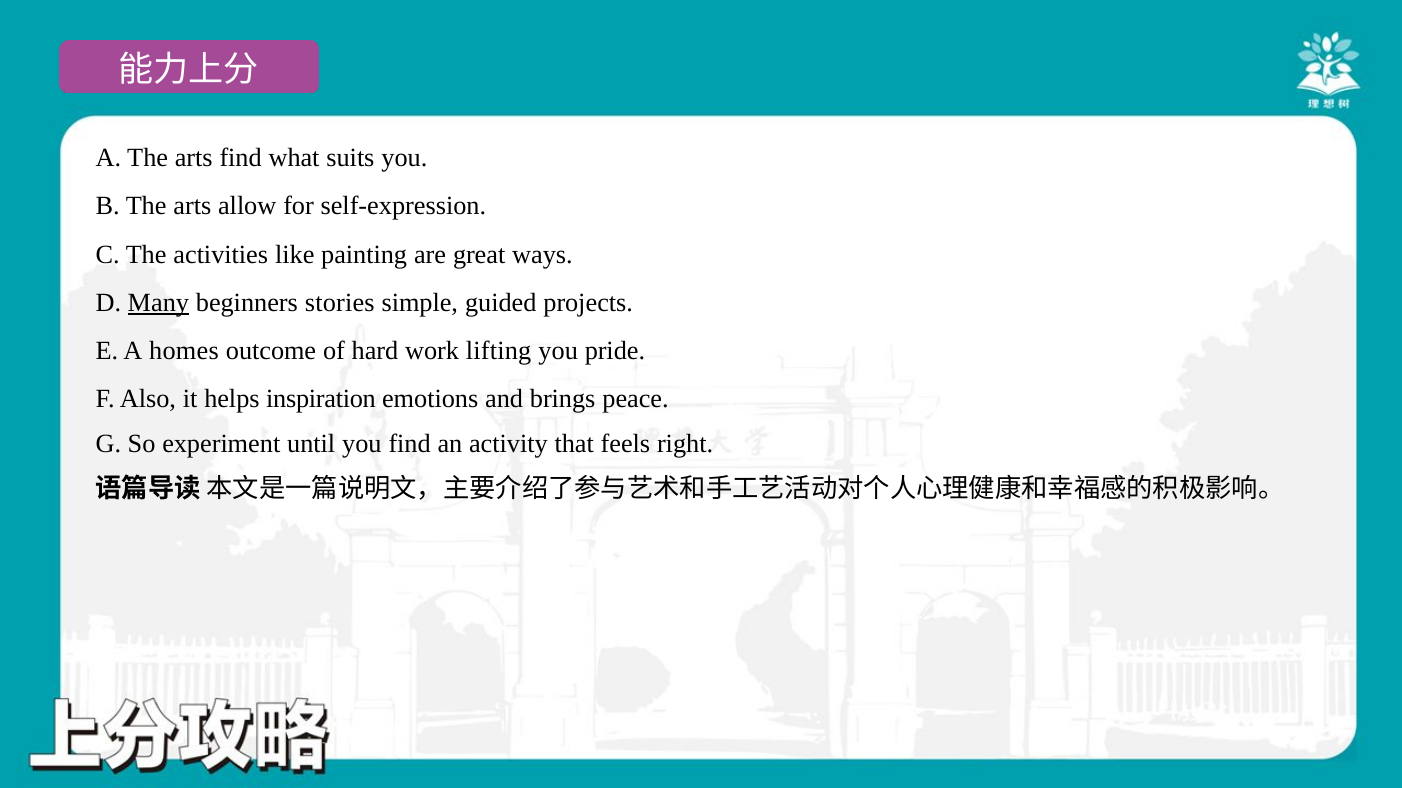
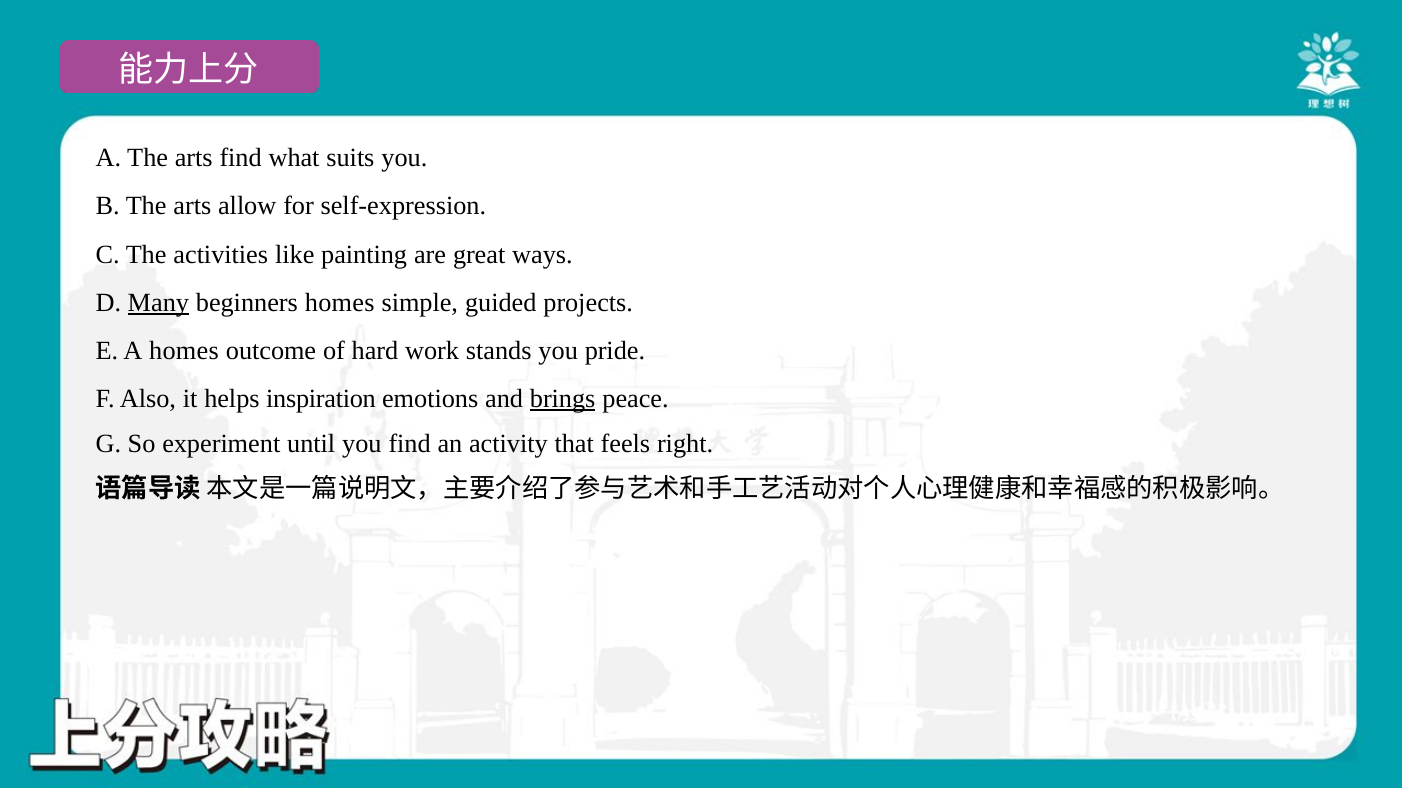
beginners stories: stories -> homes
lifting: lifting -> stands
brings underline: none -> present
